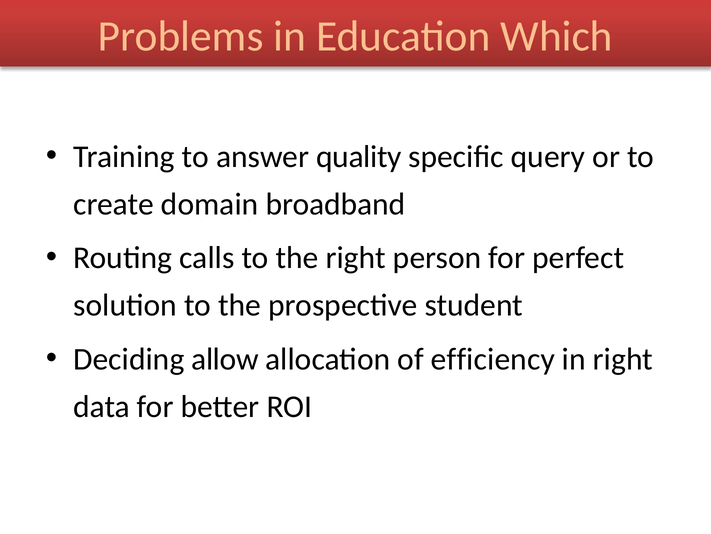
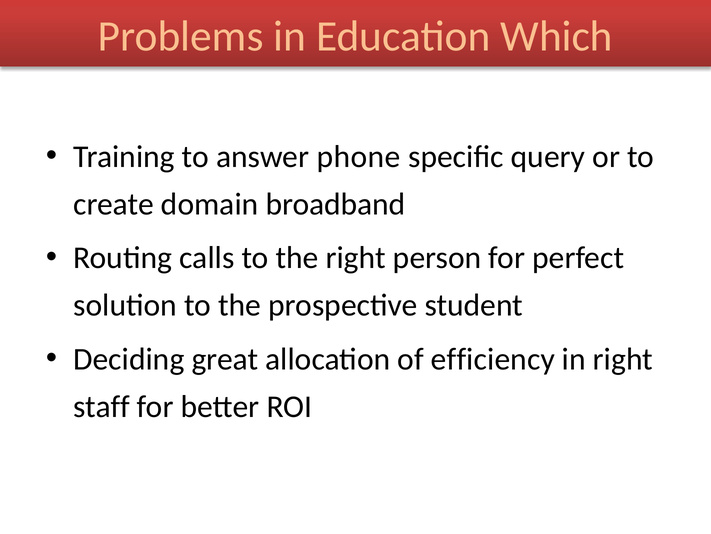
quality: quality -> phone
allow: allow -> great
data: data -> staff
